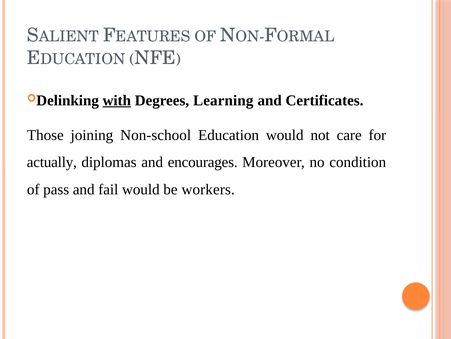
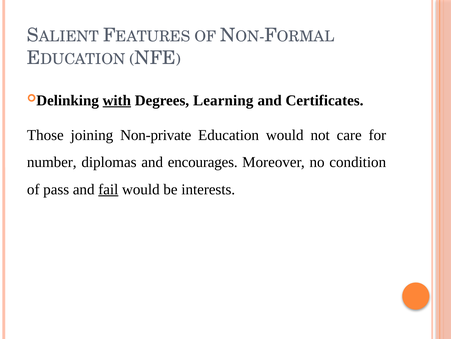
Non-school: Non-school -> Non-private
actually: actually -> number
fail underline: none -> present
workers: workers -> interests
